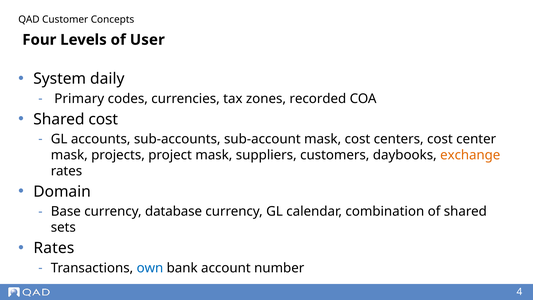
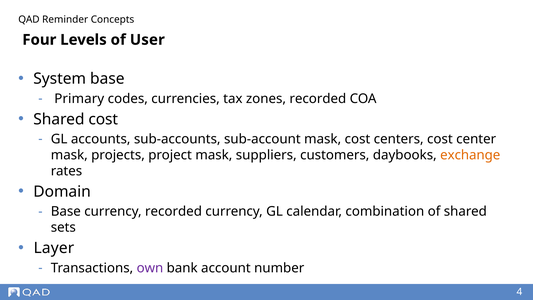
Customer: Customer -> Reminder
System daily: daily -> base
currency database: database -> recorded
Rates at (54, 248): Rates -> Layer
own colour: blue -> purple
